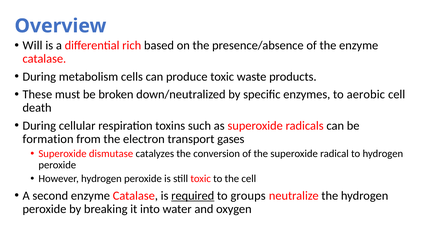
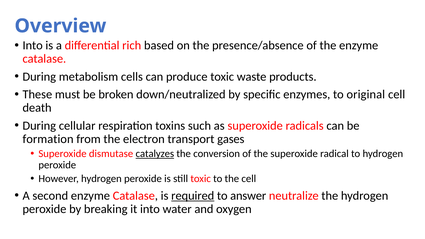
Will at (33, 46): Will -> Into
aerobic: aerobic -> original
catalyzes underline: none -> present
groups: groups -> answer
